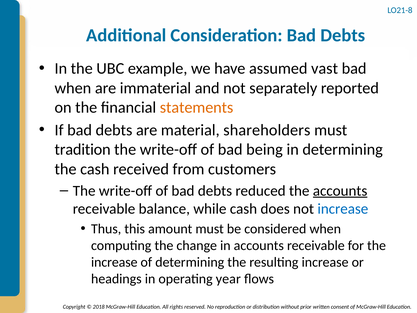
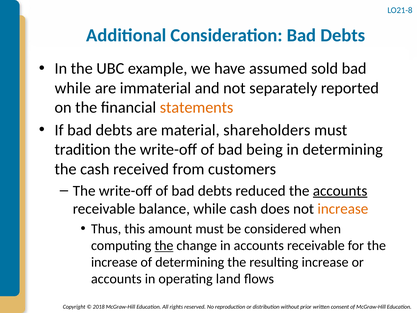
vast: vast -> sold
when at (73, 88): when -> while
increase at (343, 209) colour: blue -> orange
the at (164, 245) underline: none -> present
headings at (116, 279): headings -> accounts
year: year -> land
